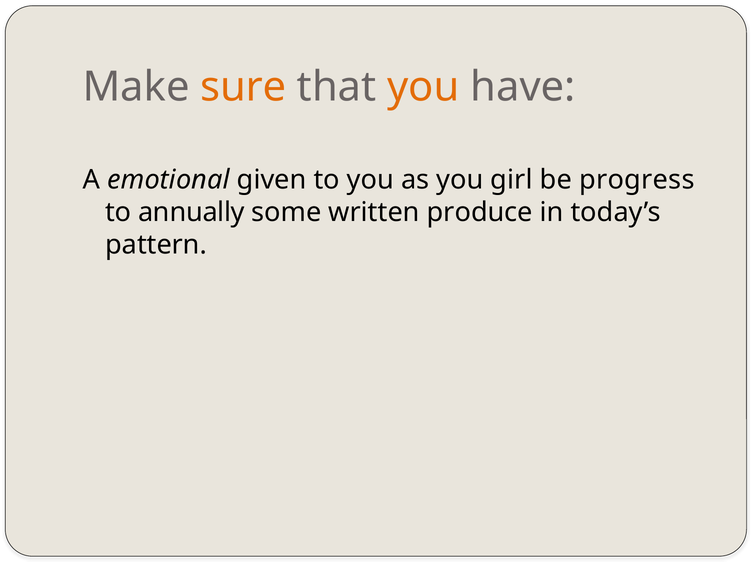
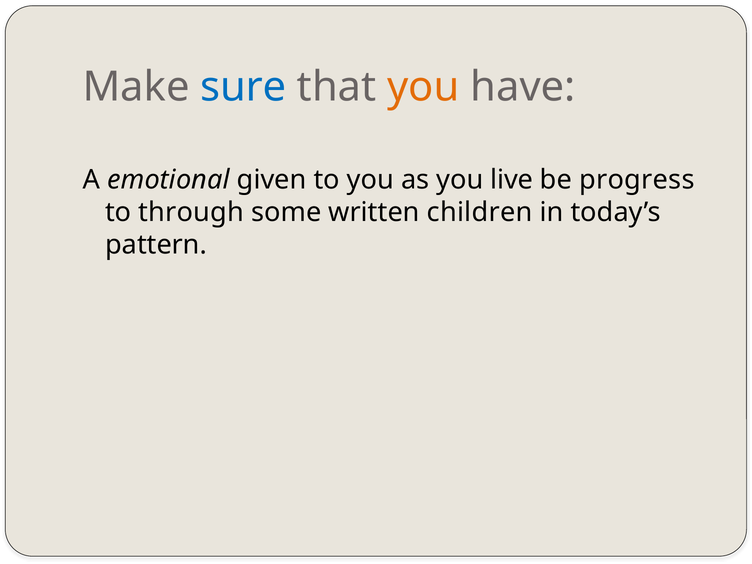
sure colour: orange -> blue
girl: girl -> live
annually: annually -> through
produce: produce -> children
